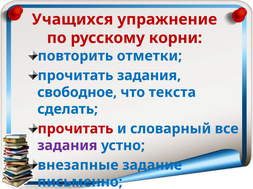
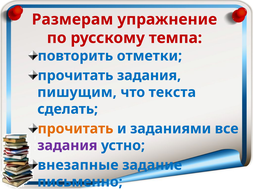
Учащихся: Учащихся -> Размерам
корни: корни -> темпа
свободное: свободное -> пишущим
прочитать at (76, 129) colour: red -> orange
словарный: словарный -> заданиями
